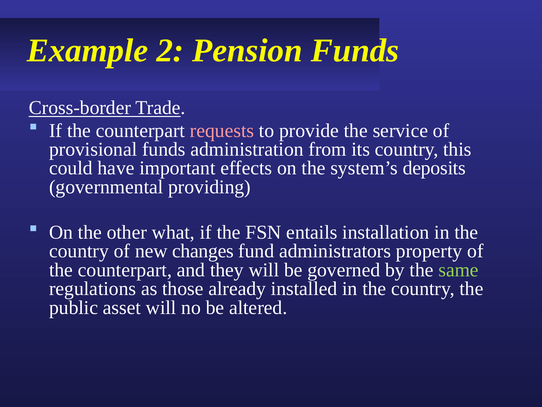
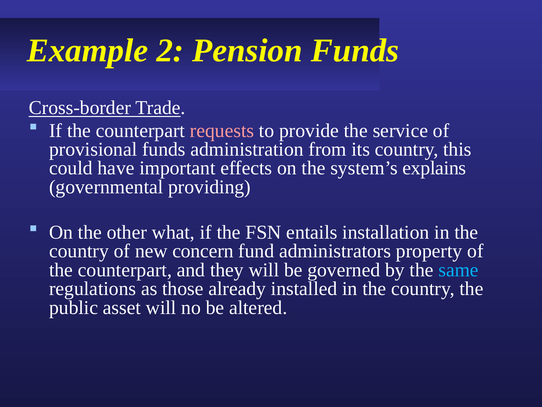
deposits: deposits -> explains
changes: changes -> concern
same colour: light green -> light blue
